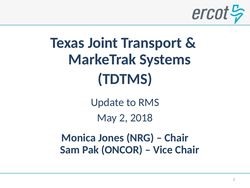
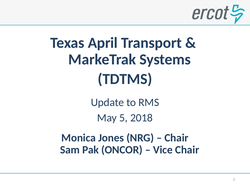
Joint: Joint -> April
2: 2 -> 5
